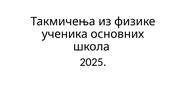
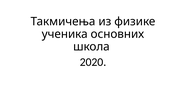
2025: 2025 -> 2020
